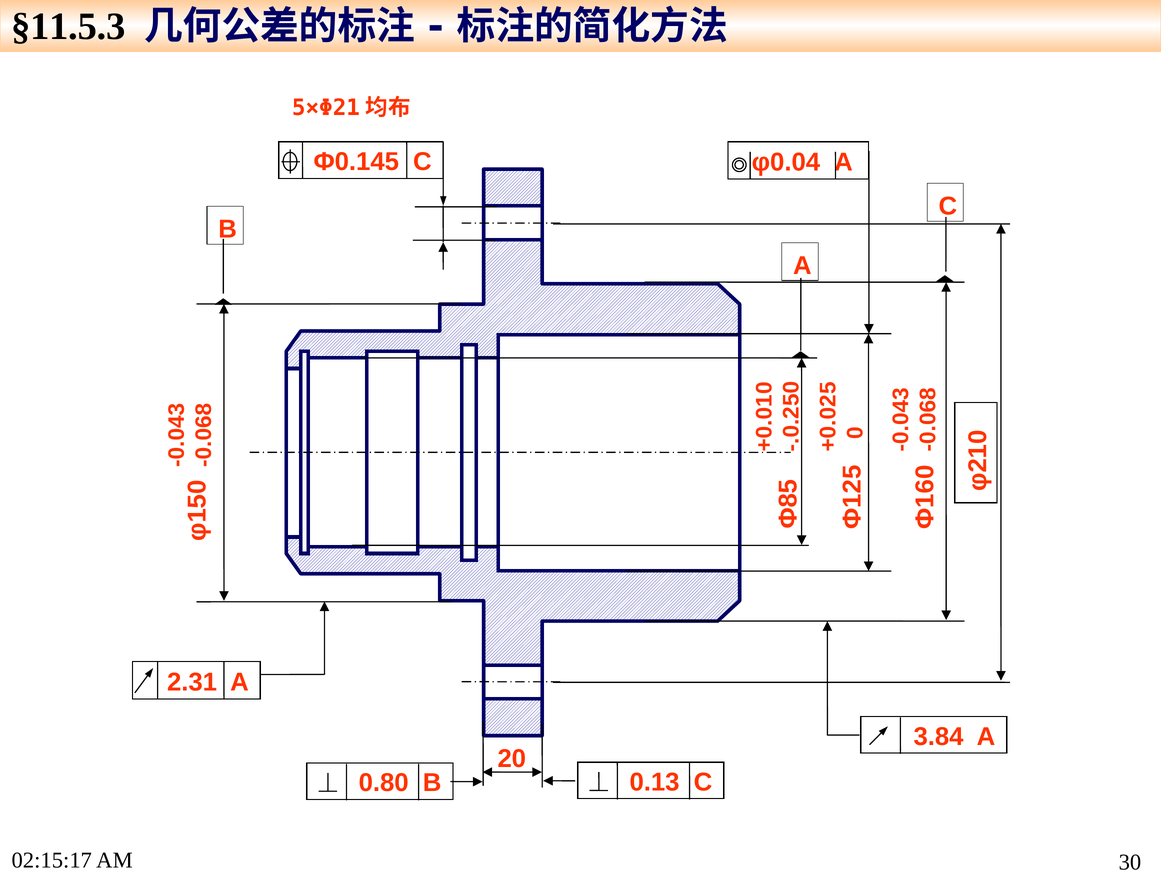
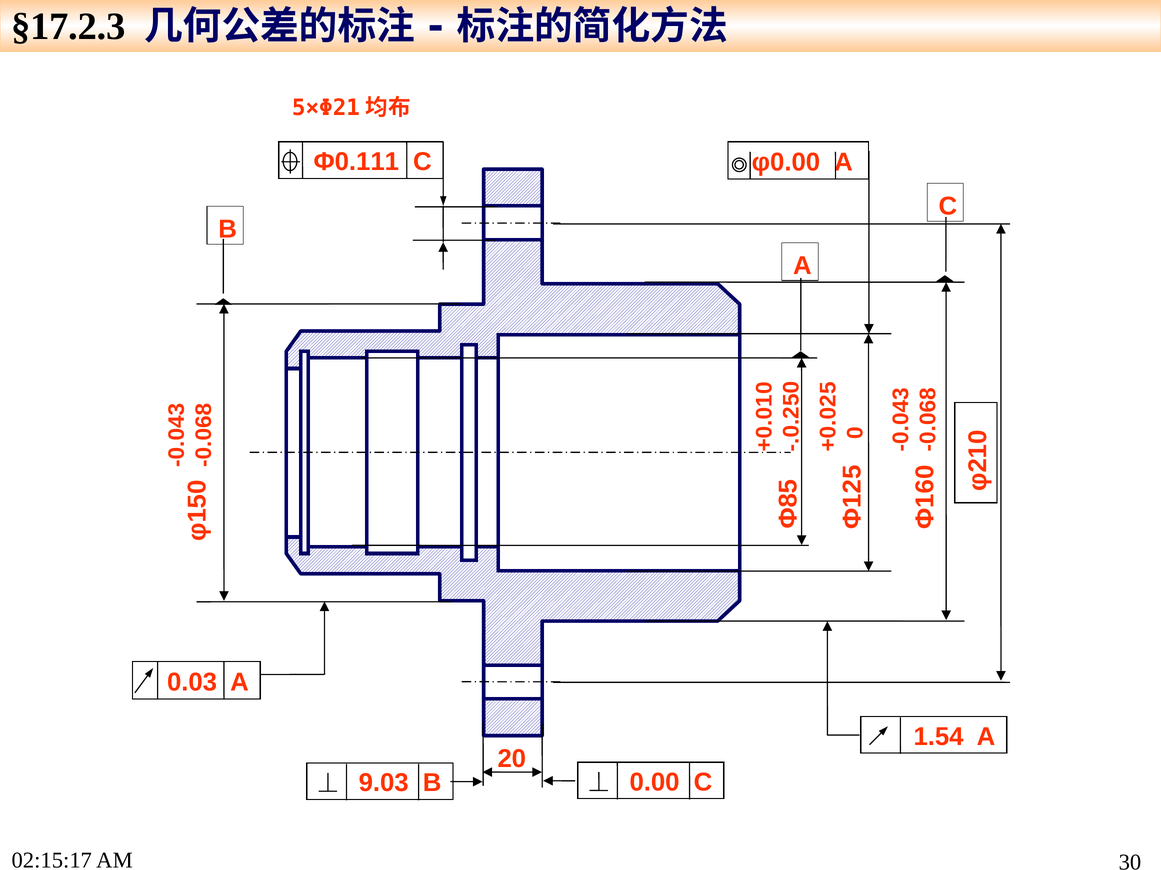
§11.5.3: §11.5.3 -> §17.2.3
Φ0.145: Φ0.145 -> Φ0.111
φ0.04: φ0.04 -> φ0.00
2.31: 2.31 -> 0.03
3.84: 3.84 -> 1.54
0.13: 0.13 -> 0.00
0.80: 0.80 -> 9.03
